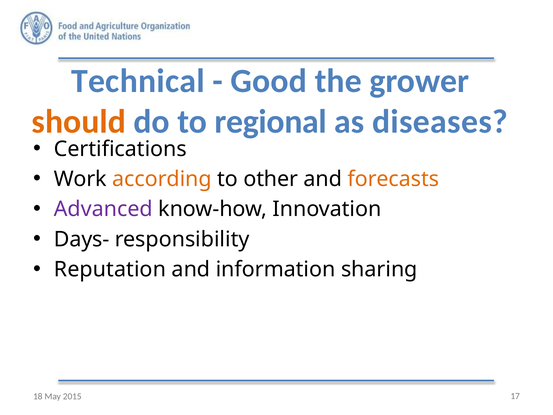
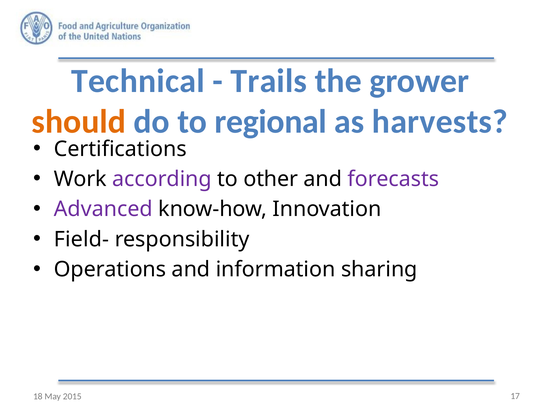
Good: Good -> Trails
diseases: diseases -> harvests
according colour: orange -> purple
forecasts colour: orange -> purple
Days-: Days- -> Field-
Reputation: Reputation -> Operations
